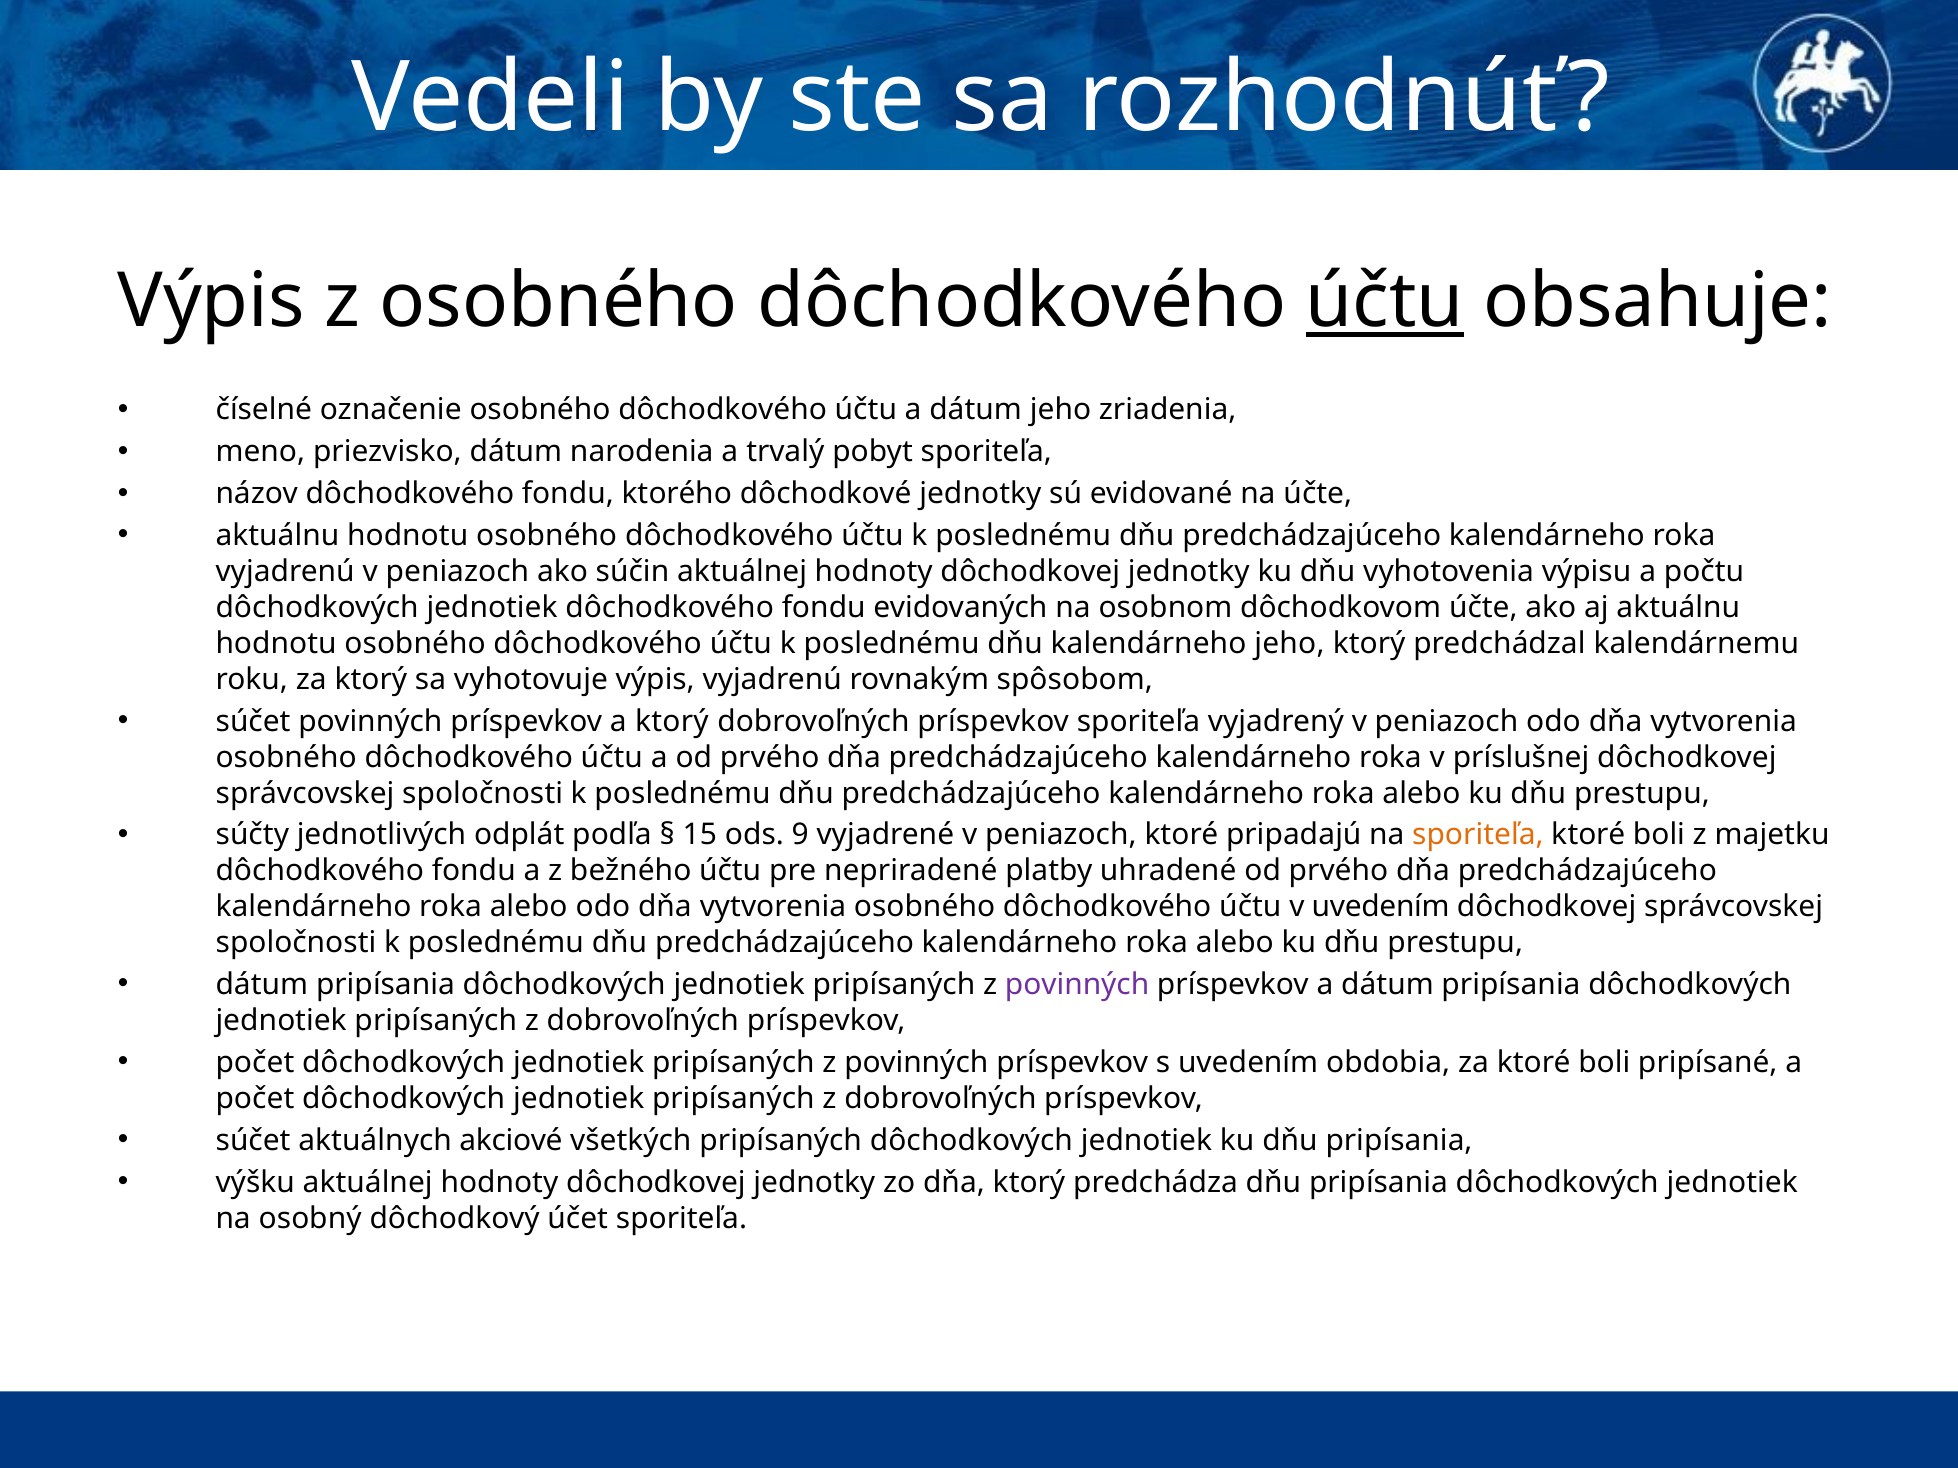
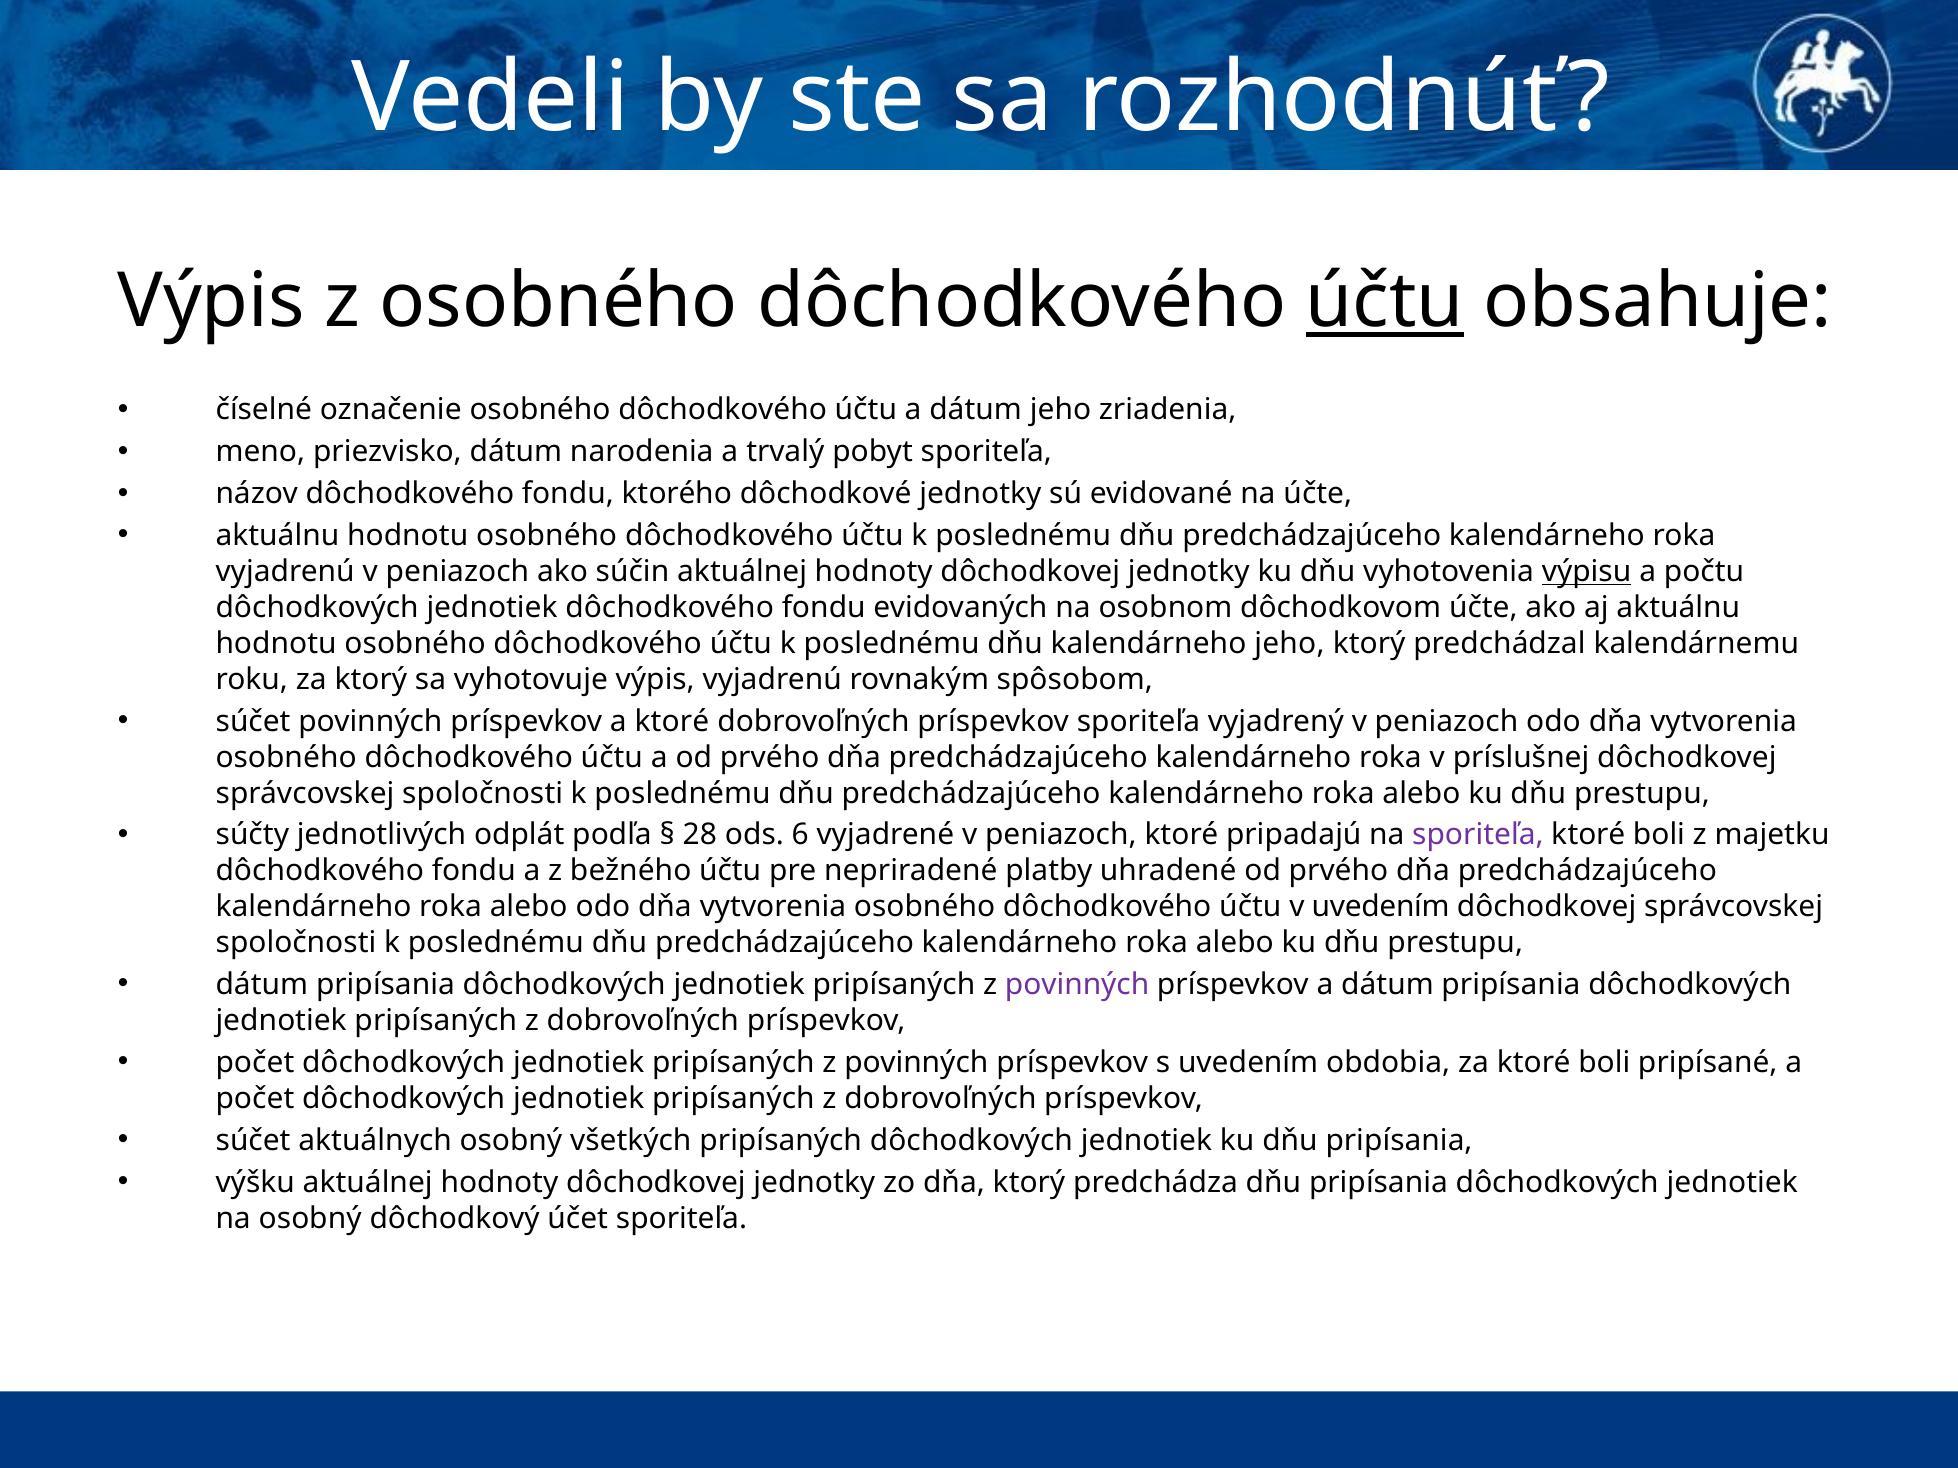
výpisu underline: none -> present
a ktorý: ktorý -> ktoré
15: 15 -> 28
9: 9 -> 6
sporiteľa at (1478, 835) colour: orange -> purple
aktuálnych akciové: akciové -> osobný
